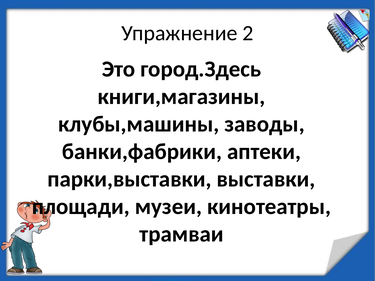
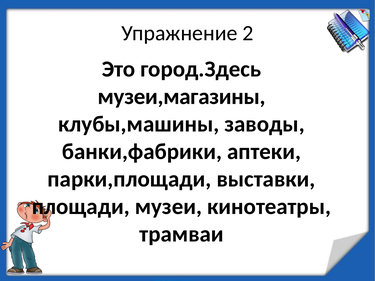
книги,магазины: книги,магазины -> музеи,магазины
парки,выставки: парки,выставки -> парки,площади
